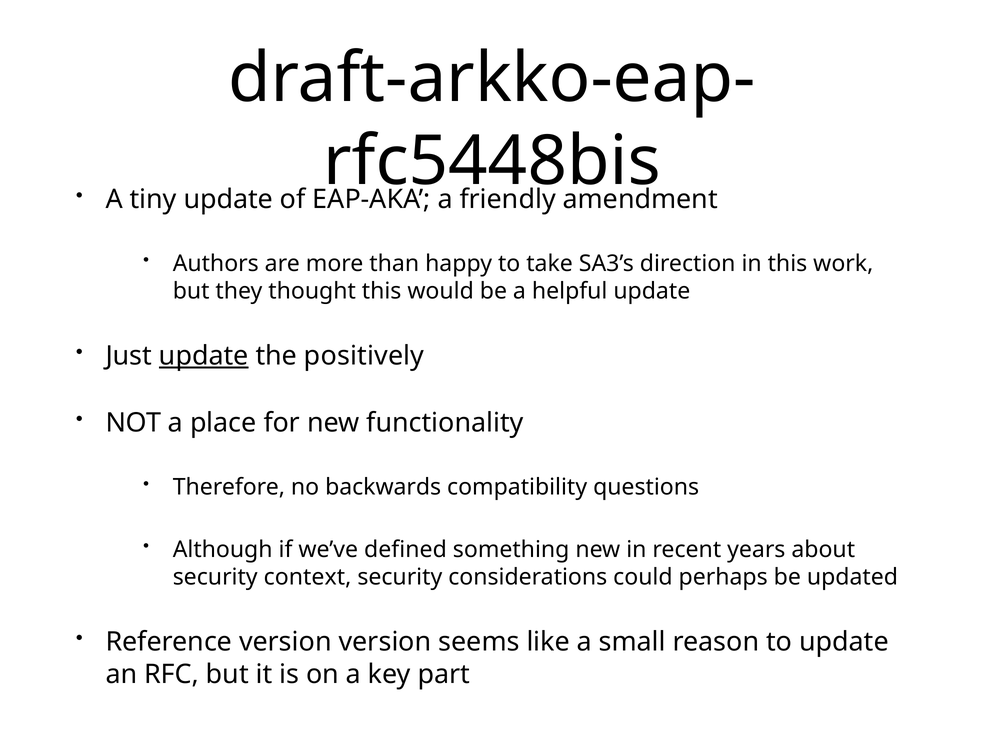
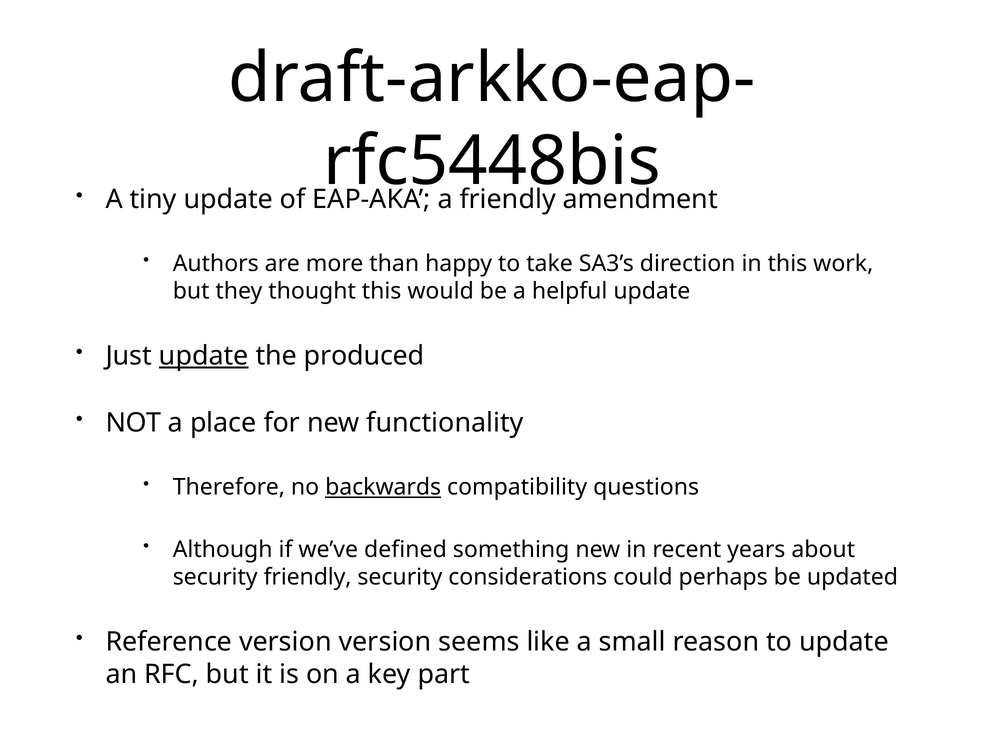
positively: positively -> produced
backwards underline: none -> present
security context: context -> friendly
